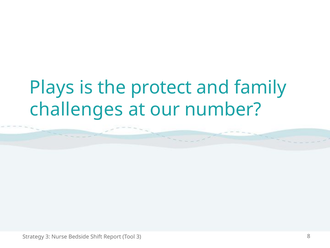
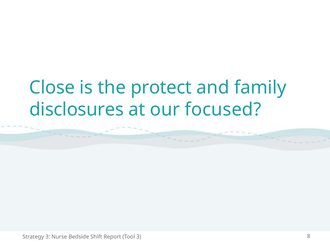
Plays: Plays -> Close
challenges: challenges -> disclosures
number: number -> focused
